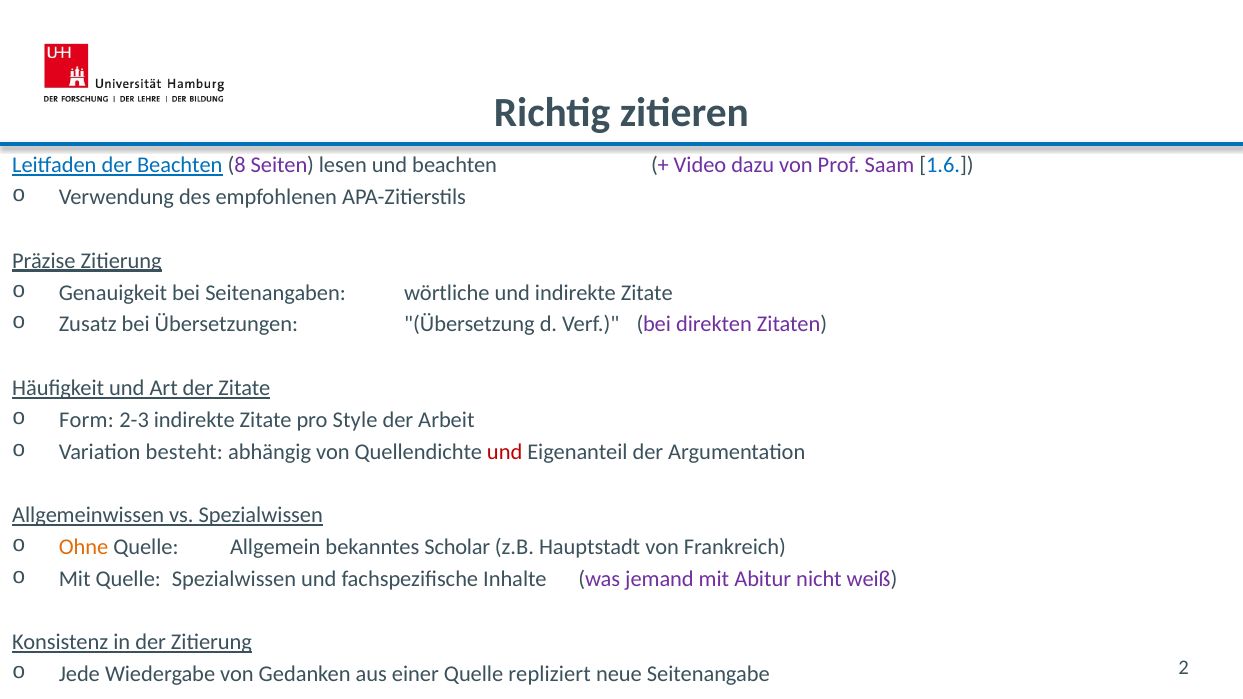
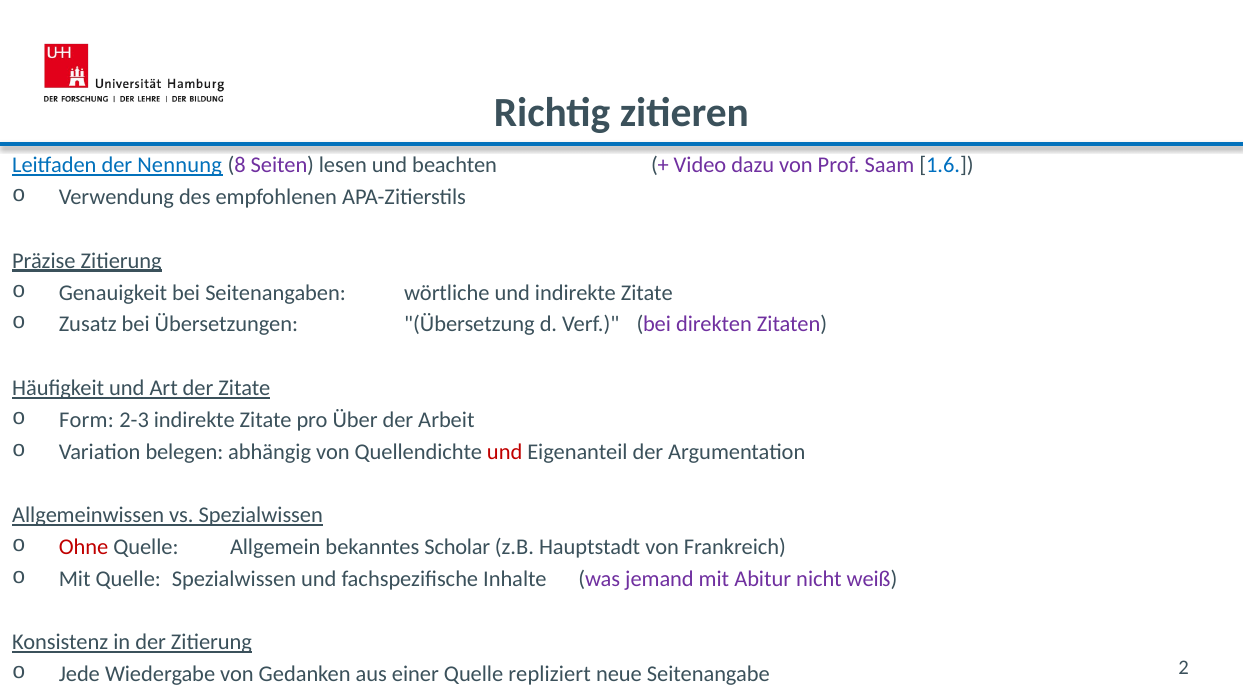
der Beachten: Beachten -> Nennung
Style: Style -> Über
besteht: besteht -> belegen
Ohne colour: orange -> red
